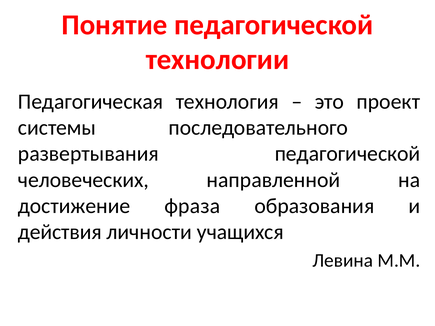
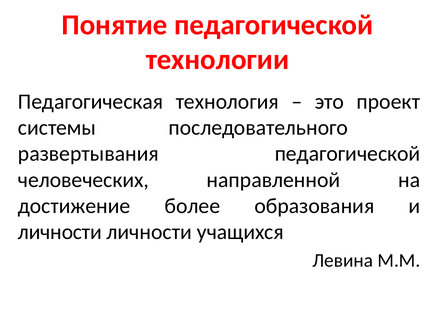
фраза: фраза -> более
действия at (60, 232): действия -> личности
